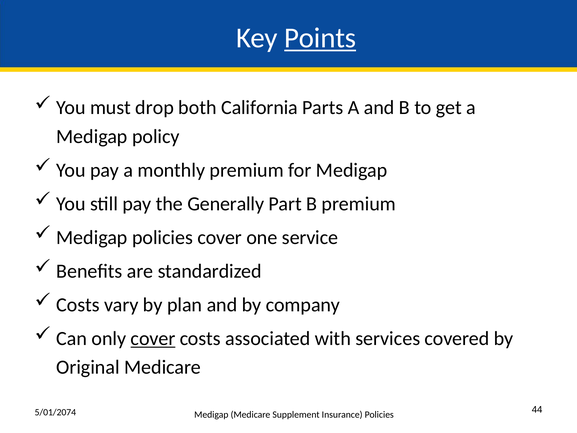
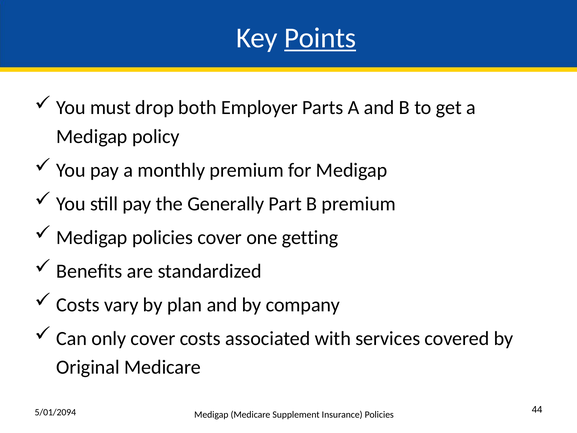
California: California -> Employer
service: service -> getting
cover at (153, 338) underline: present -> none
5/01/2074: 5/01/2074 -> 5/01/2094
